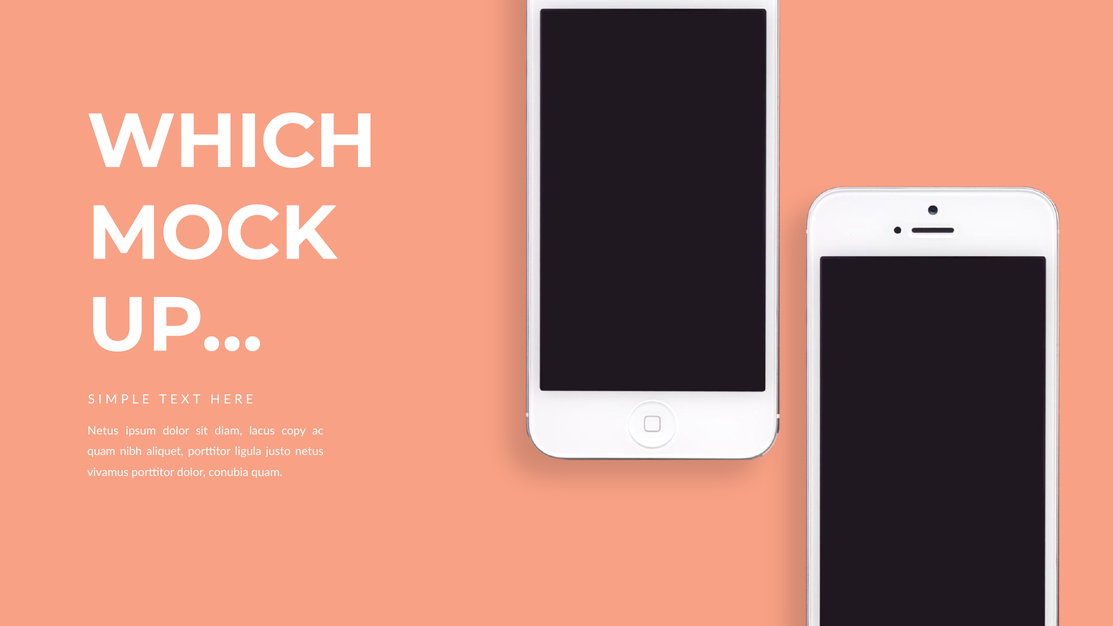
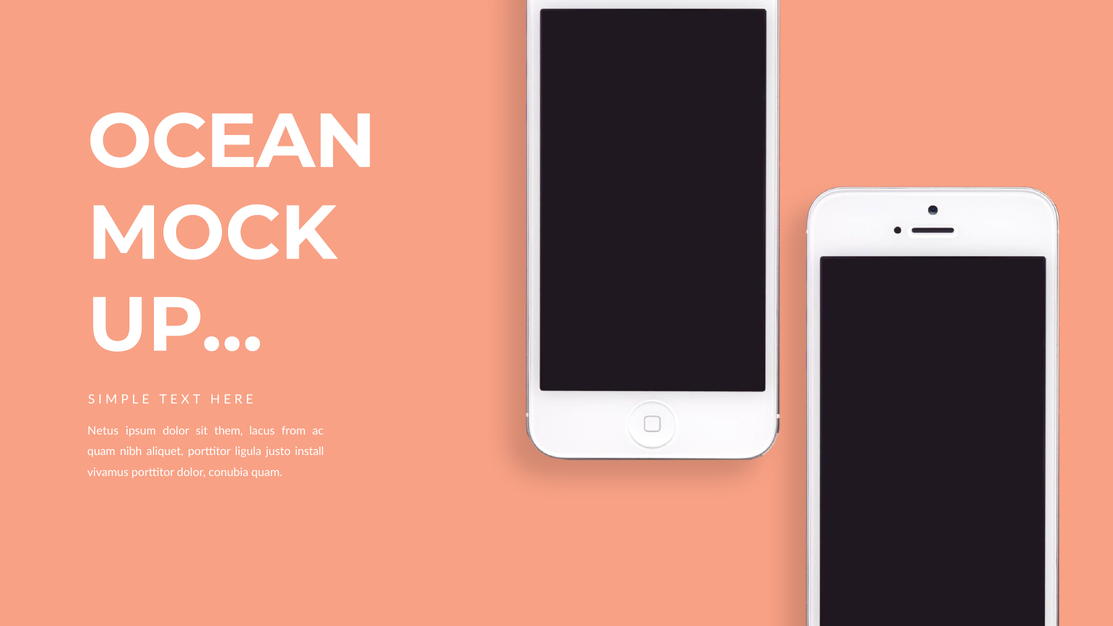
WHICH: WHICH -> OCEAN
diam: diam -> them
copy: copy -> from
justo netus: netus -> install
